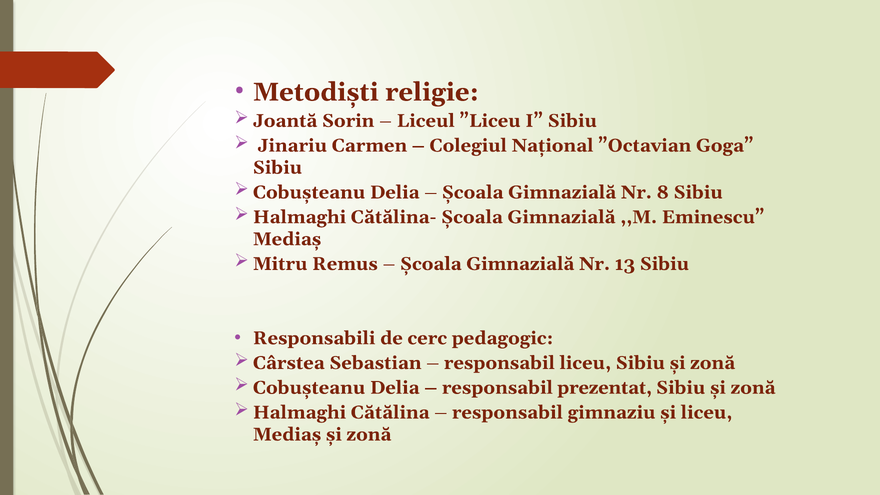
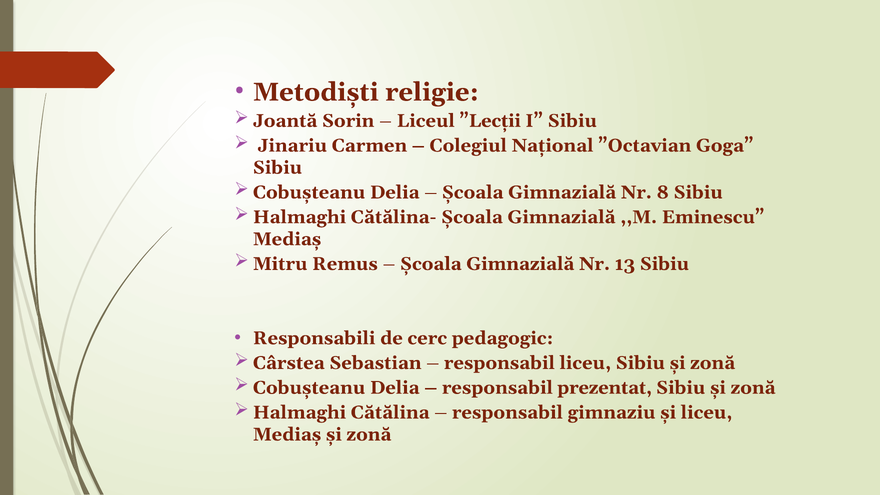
”Liceu: ”Liceu -> ”Lecții
